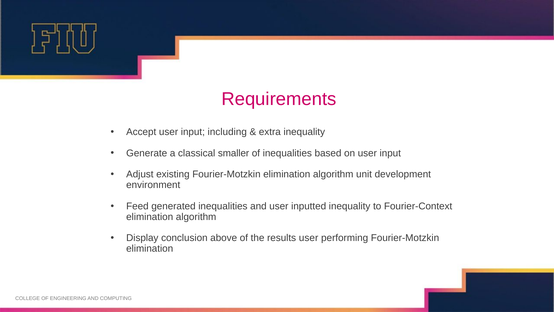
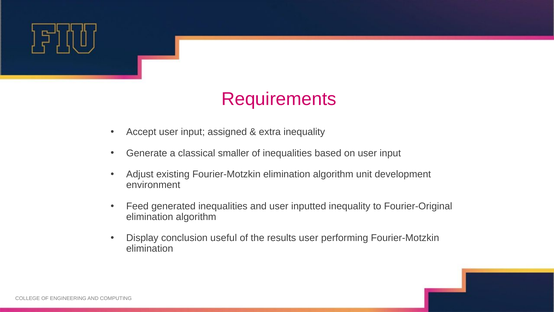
including: including -> assigned
Fourier-Context: Fourier-Context -> Fourier-Original
above: above -> useful
